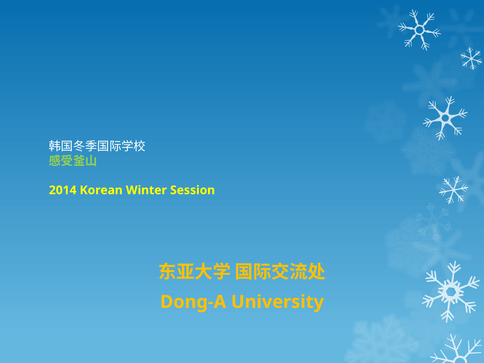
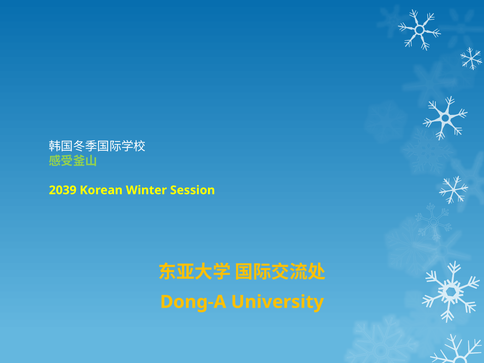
2014: 2014 -> 2039
